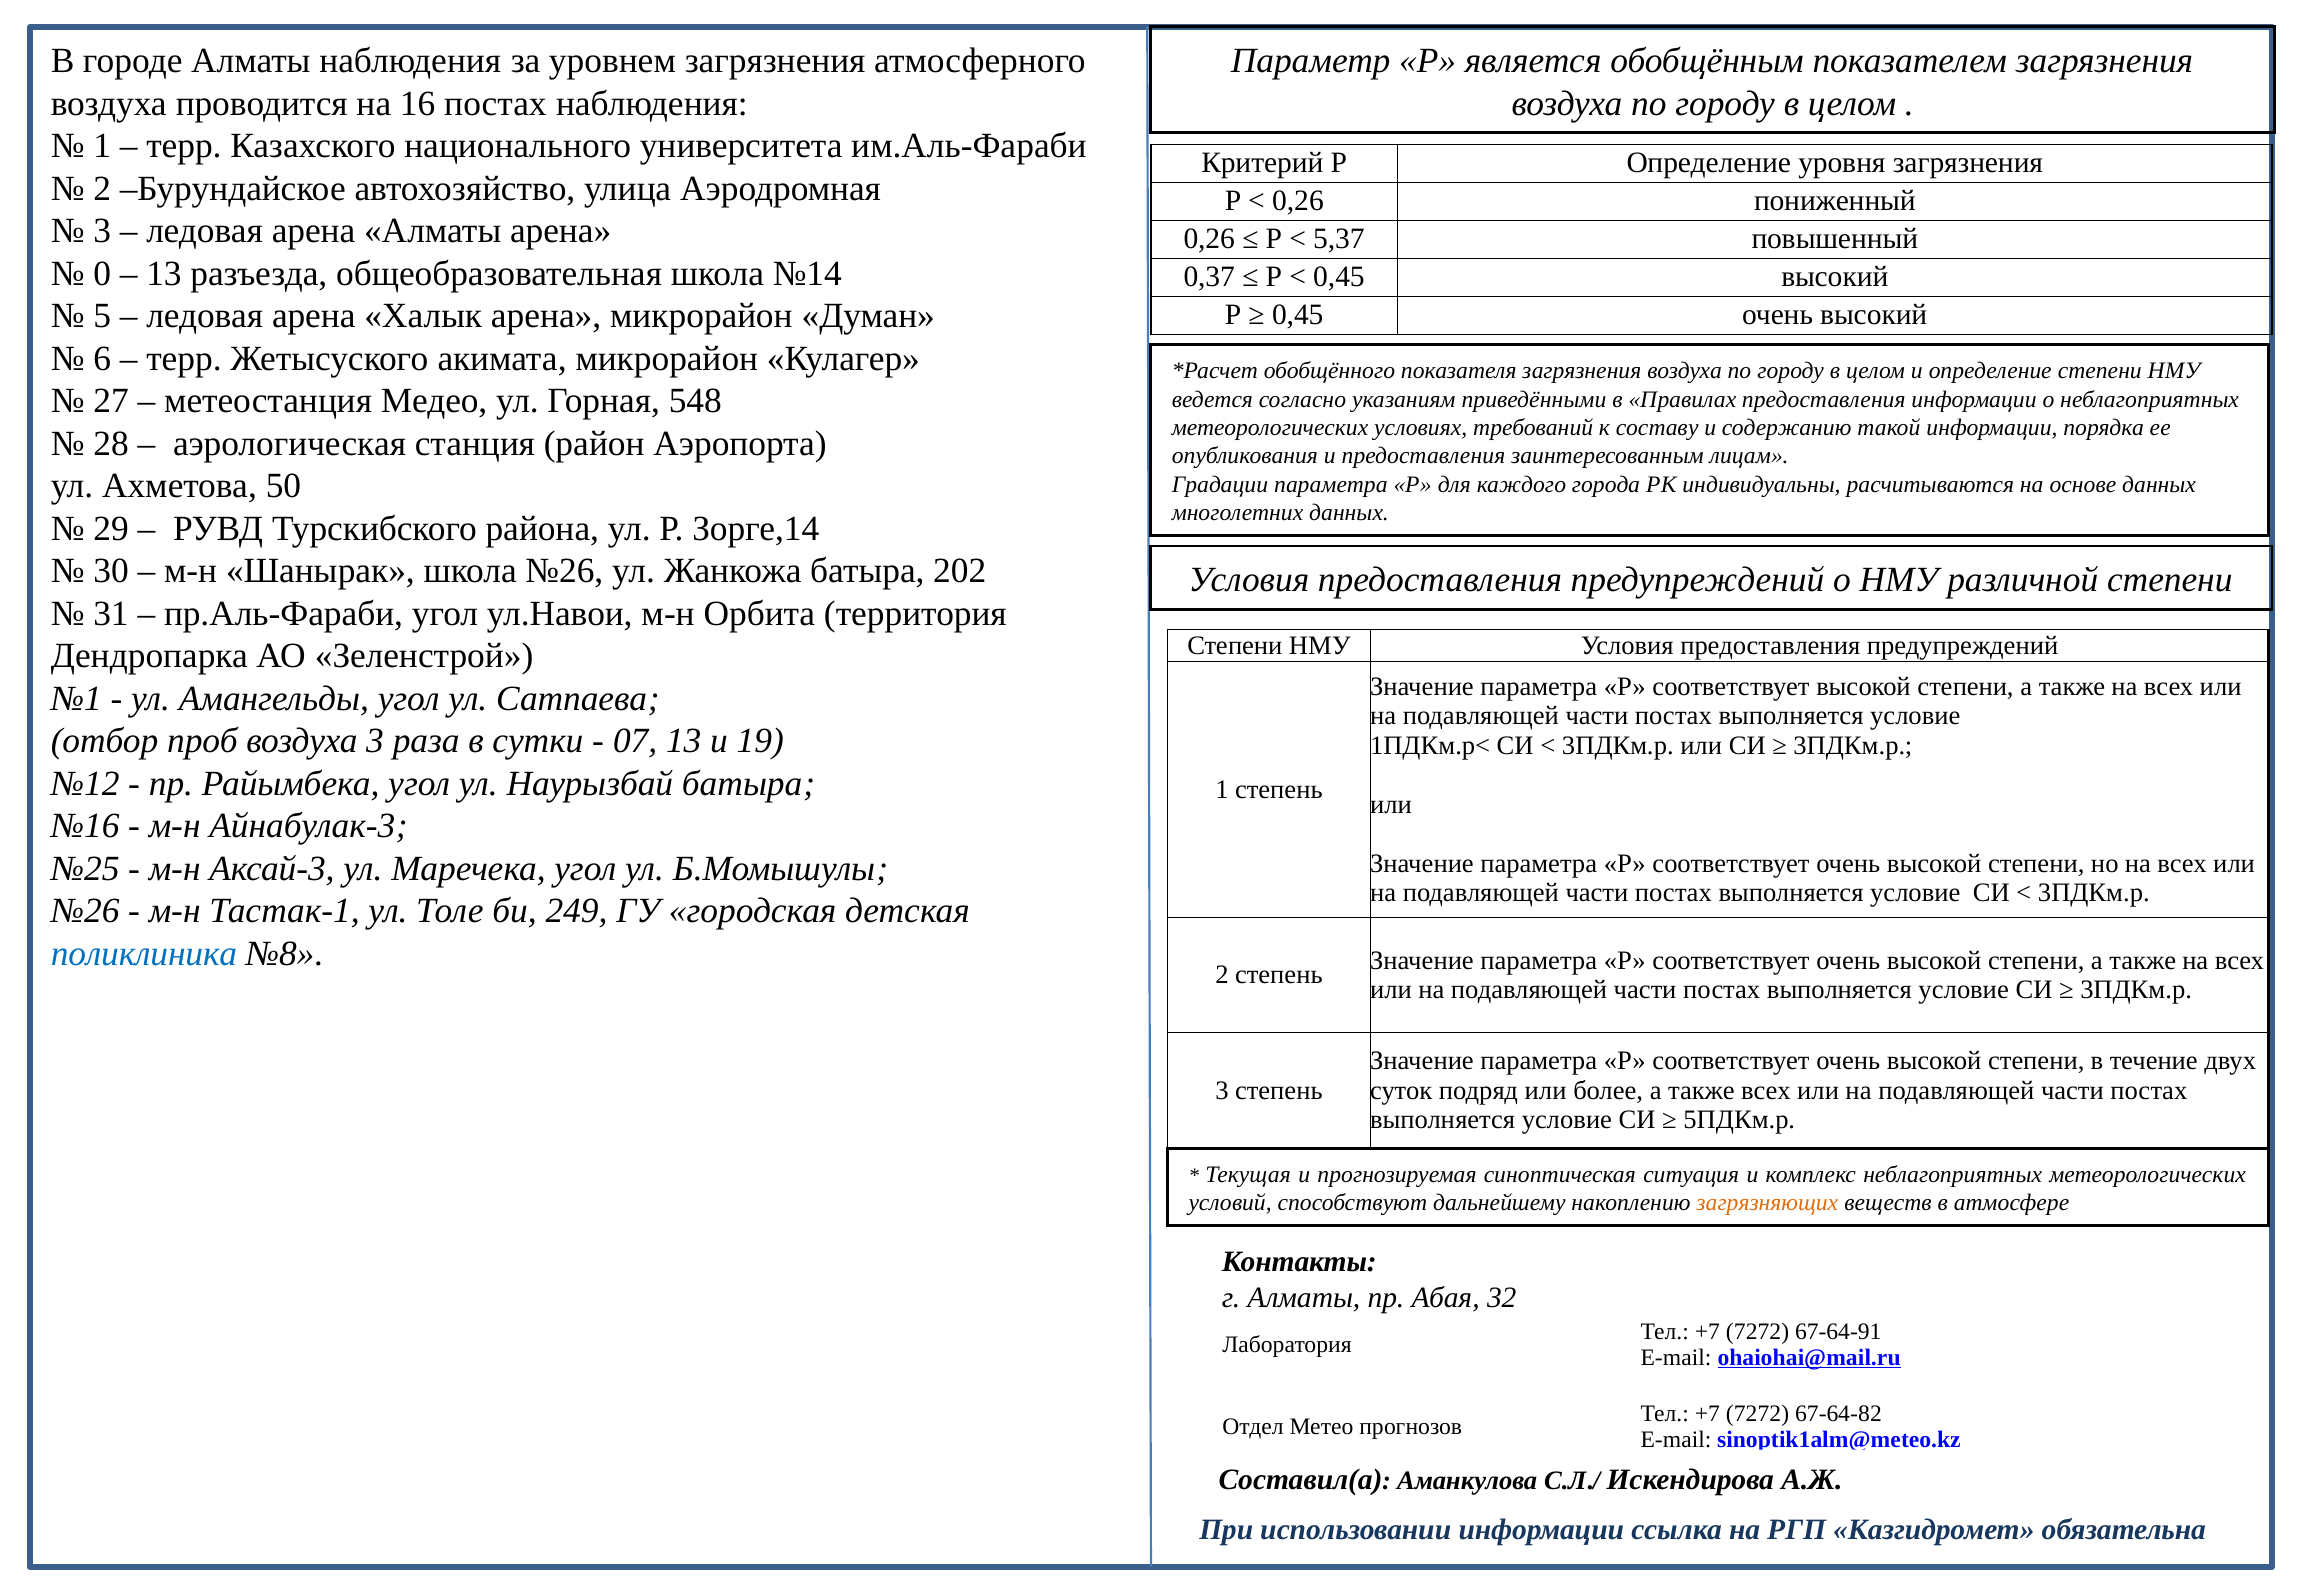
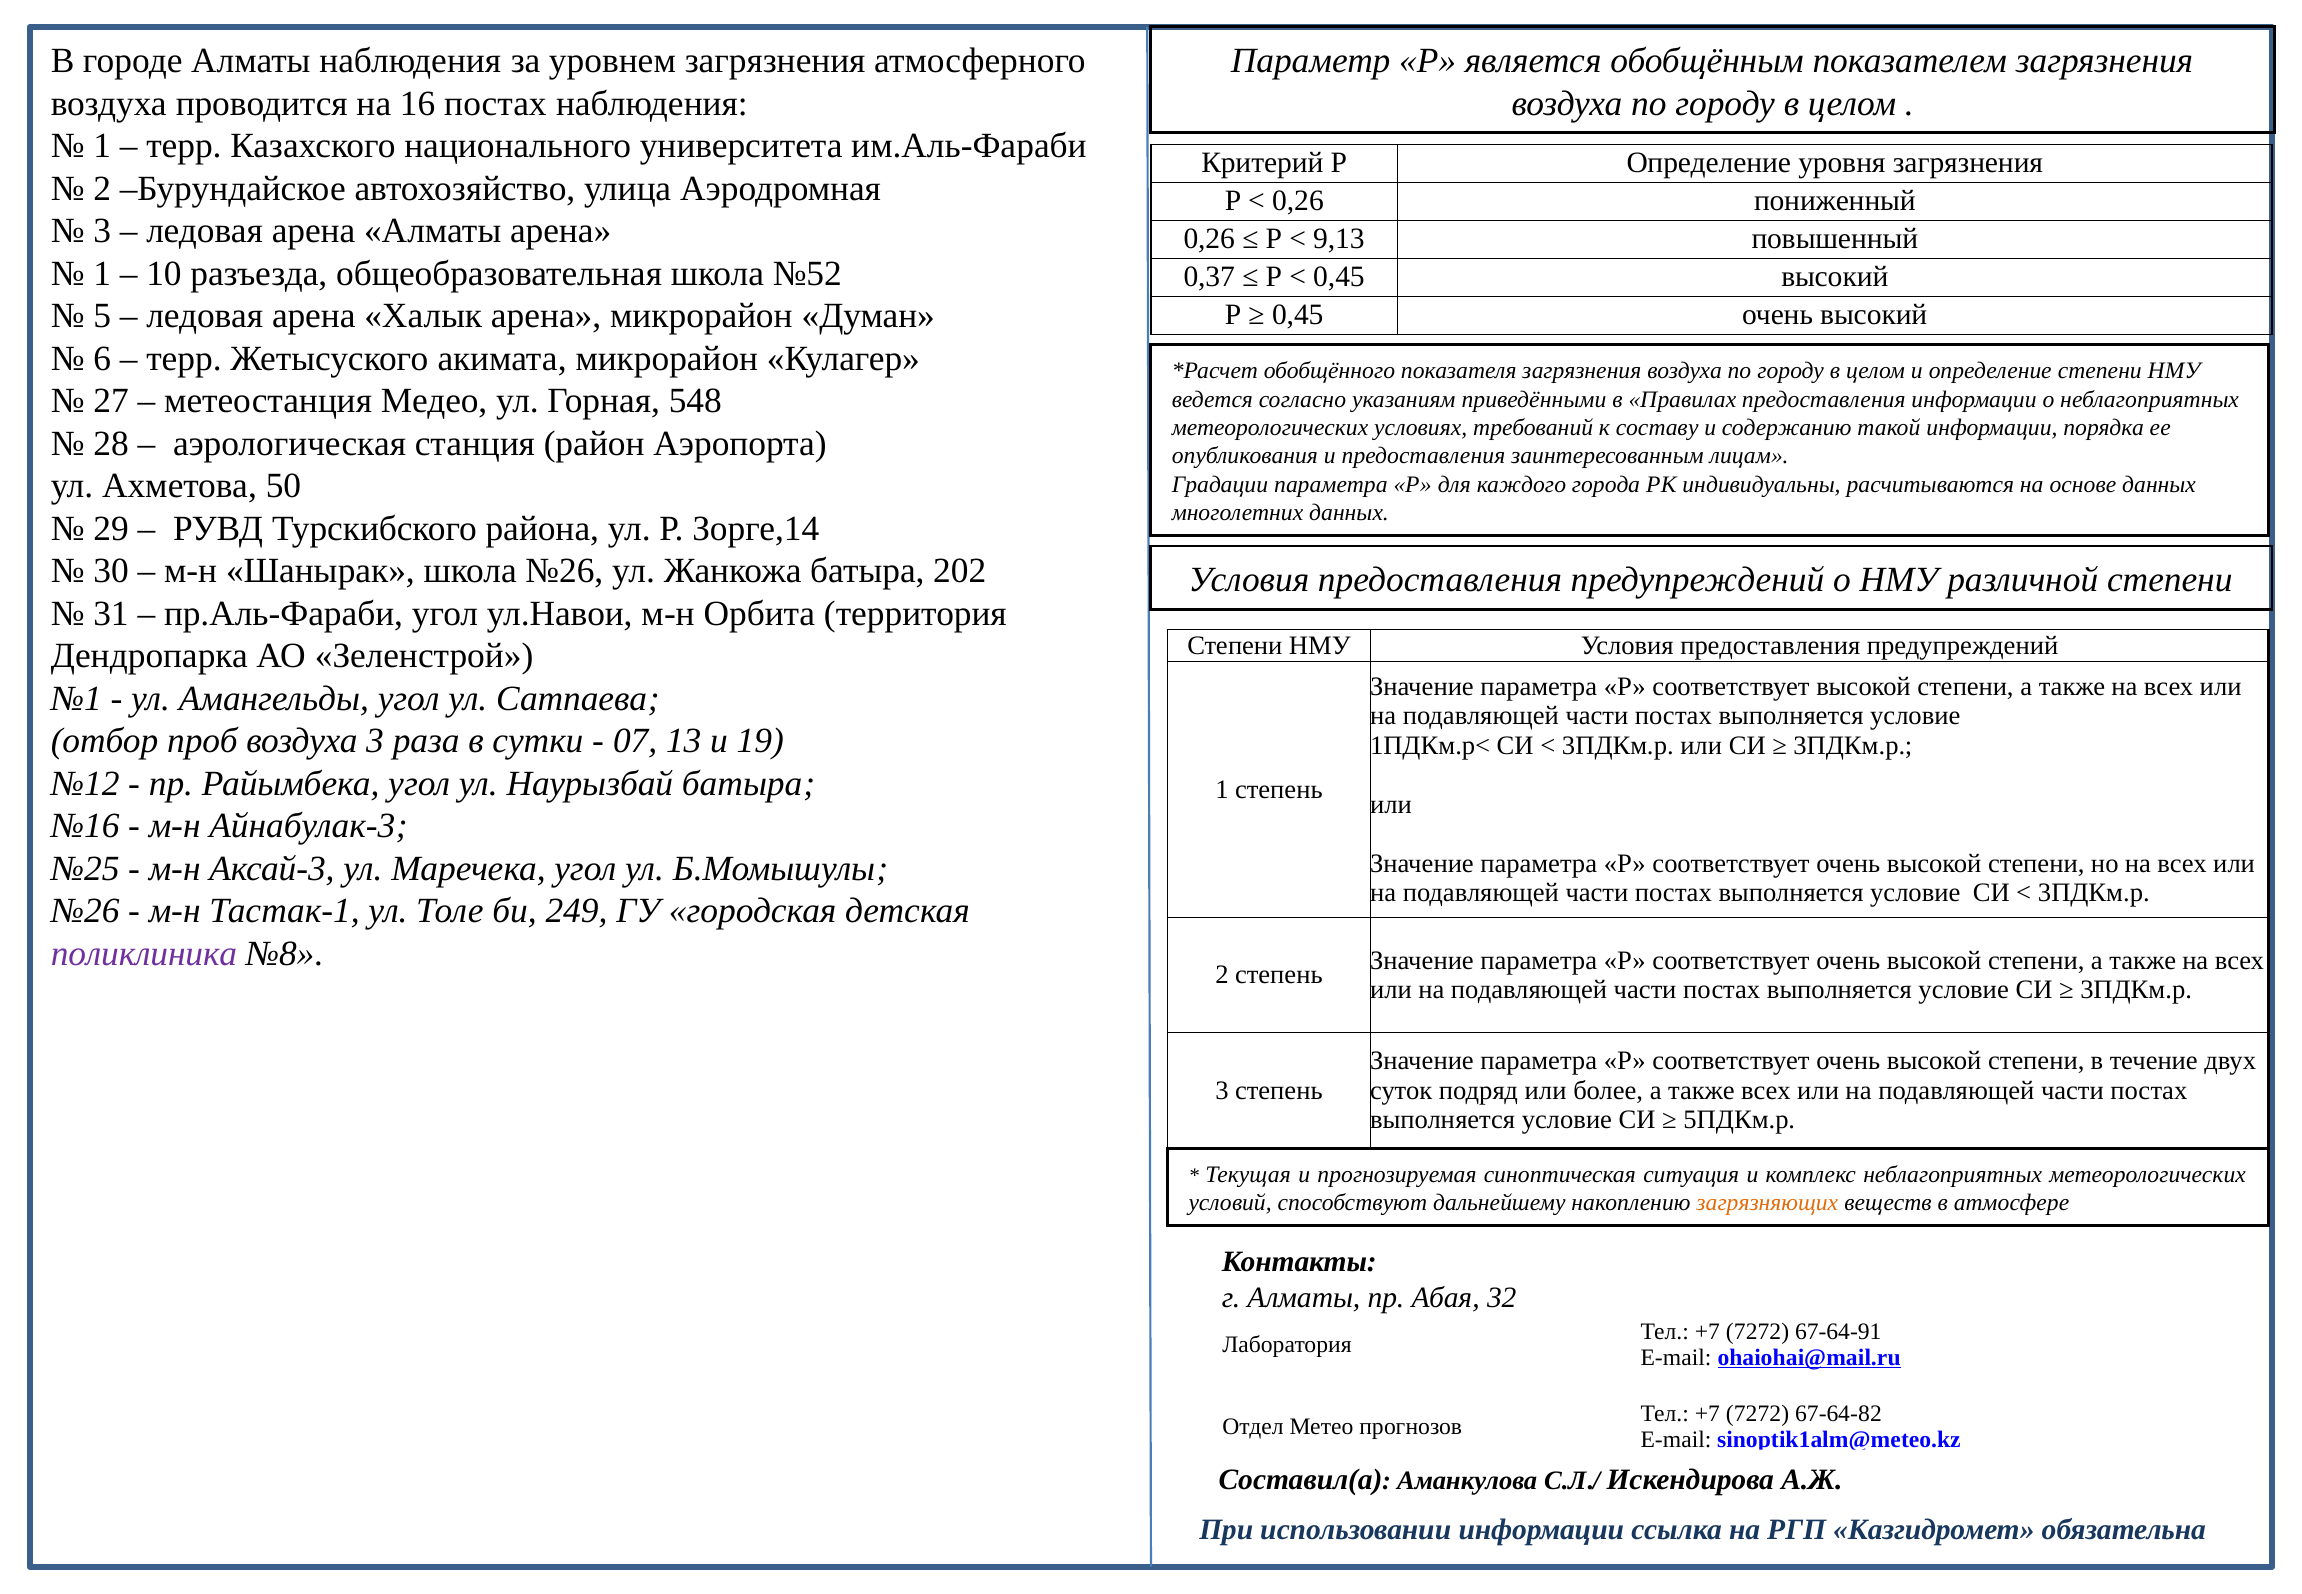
5,37: 5,37 -> 9,13
0 at (102, 274): 0 -> 1
13 at (164, 274): 13 -> 10
№14: №14 -> №52
поликлиника colour: blue -> purple
